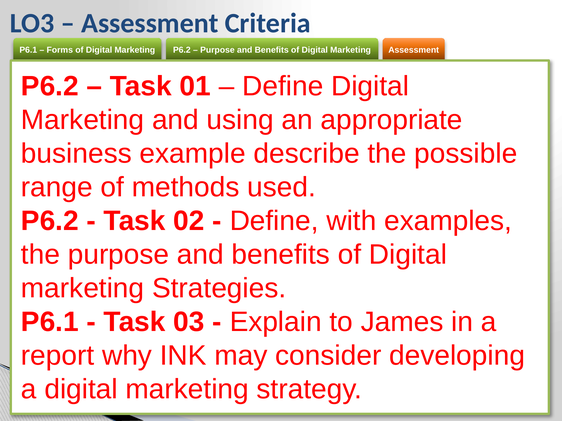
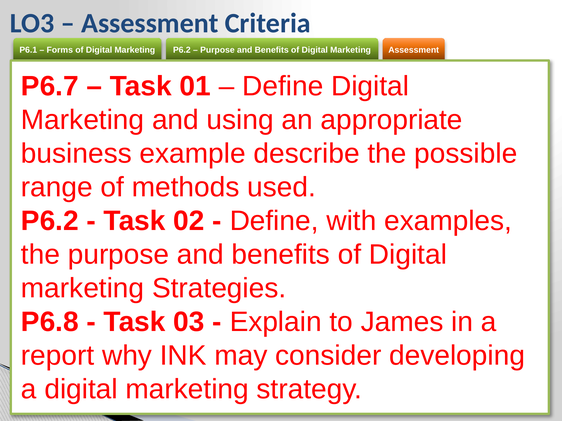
P6.2 at (50, 86): P6.2 -> P6.7
P6.1 at (50, 322): P6.1 -> P6.8
